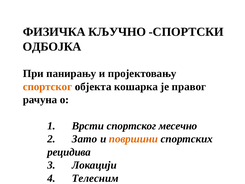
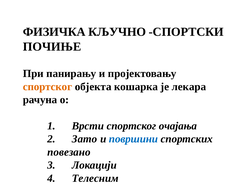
ОДБОЈКА: ОДБОЈКА -> ПОЧИЊЕ
правог: правог -> лекара
месечно: месечно -> очајања
површини colour: orange -> blue
рецидива: рецидива -> повезано
